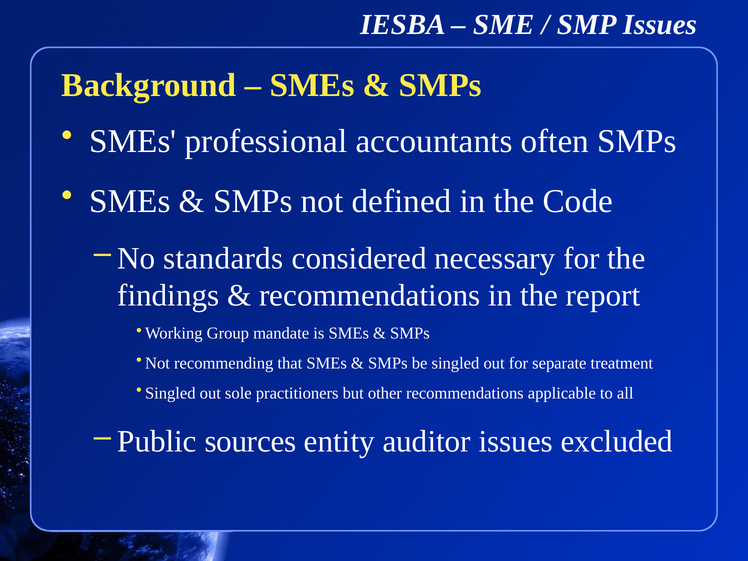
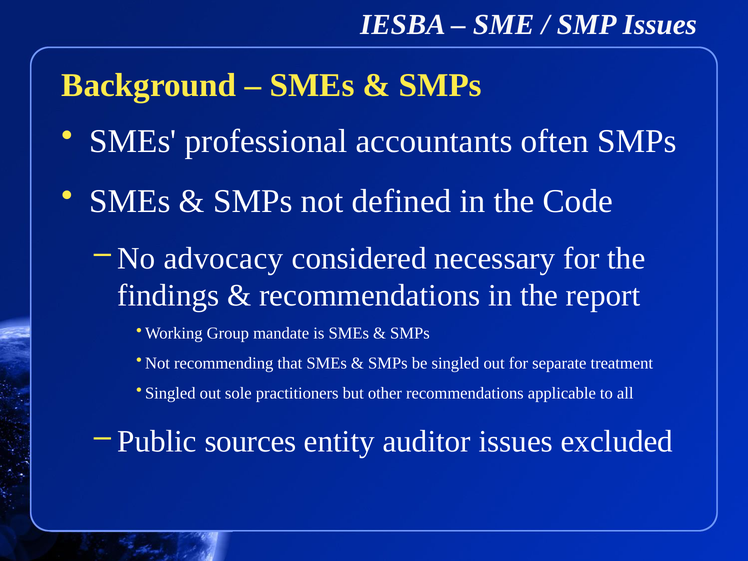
standards: standards -> advocacy
